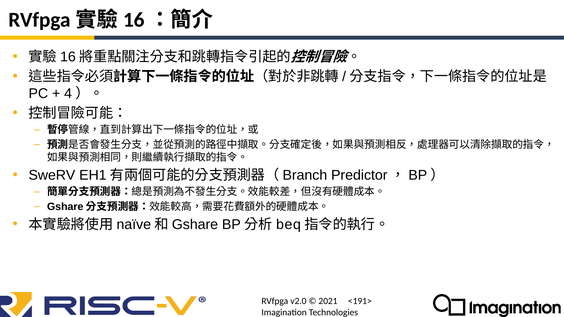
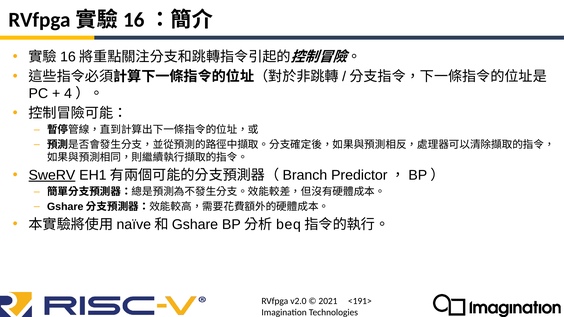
SweRV underline: none -> present
